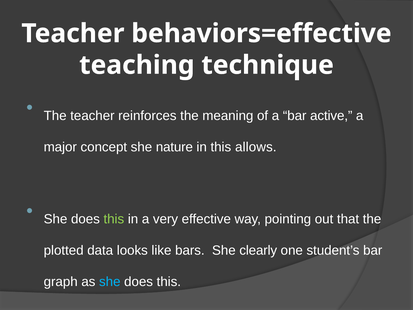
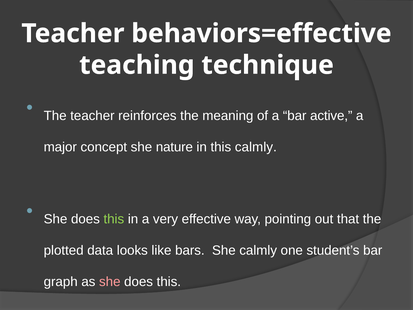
this allows: allows -> calmly
She clearly: clearly -> calmly
she at (110, 282) colour: light blue -> pink
